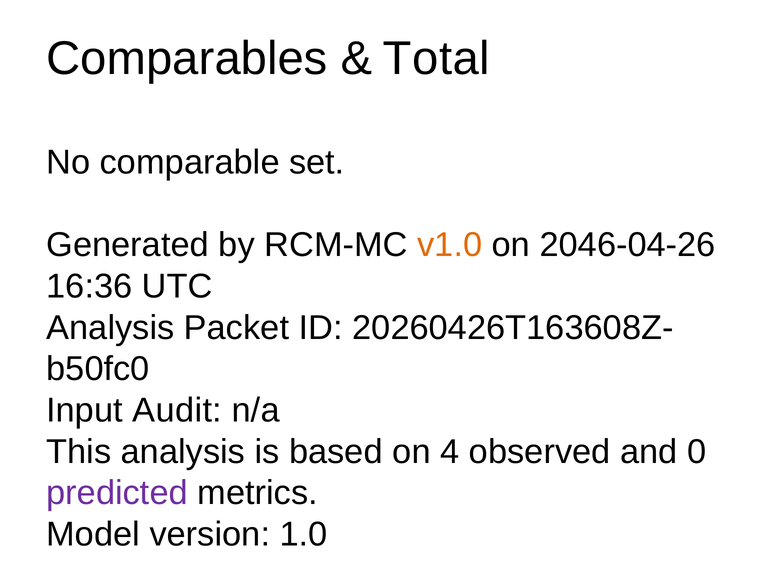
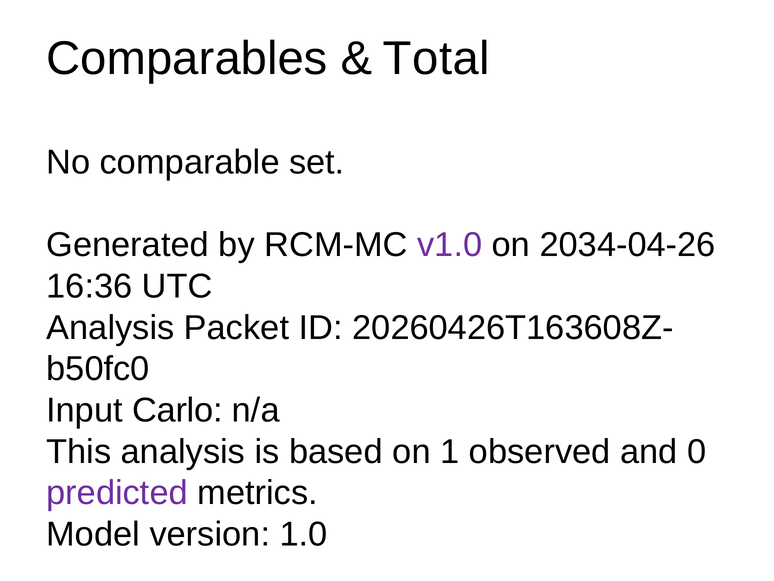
v1.0 colour: orange -> purple
2046-04-26: 2046-04-26 -> 2034-04-26
Audit: Audit -> Carlo
4: 4 -> 1
